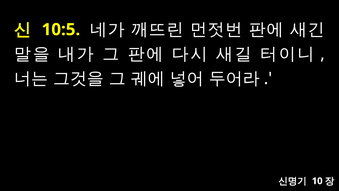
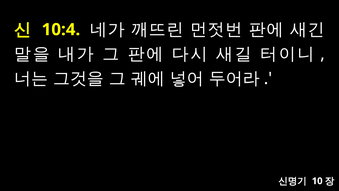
10:5: 10:5 -> 10:4
